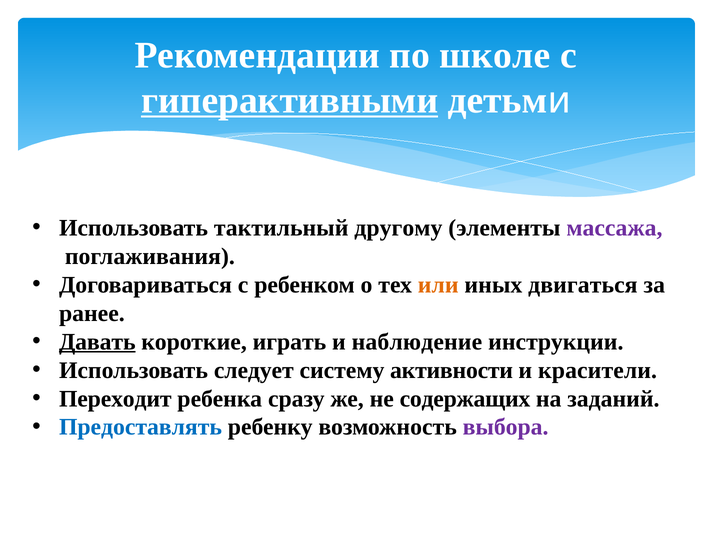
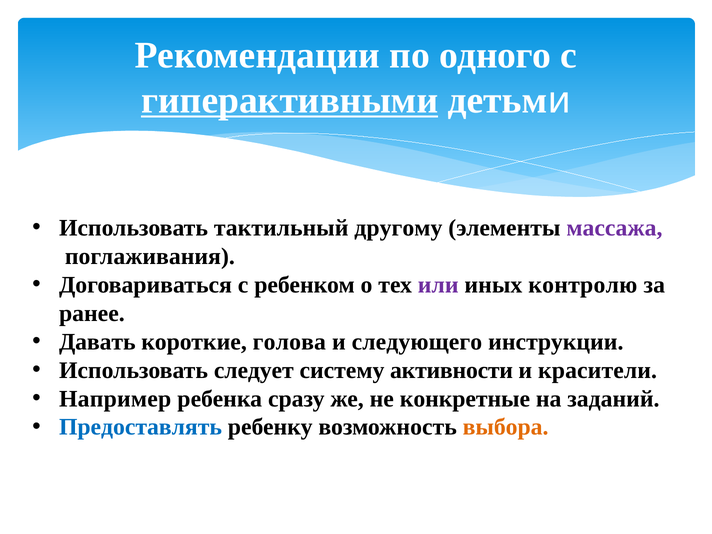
школе: школе -> одного
или colour: orange -> purple
двигаться: двигаться -> контролю
Давать underline: present -> none
играть: играть -> голова
наблюдение: наблюдение -> следующего
Переходит: Переходит -> Например
содержащих: содержащих -> конкретные
выбора colour: purple -> orange
